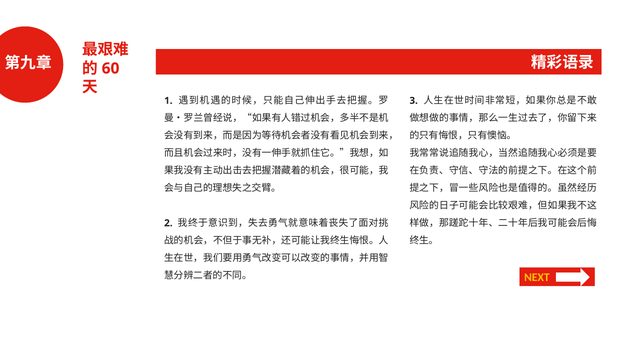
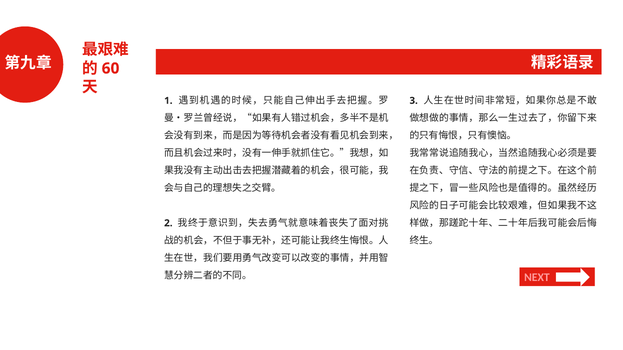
NEXT colour: yellow -> pink
